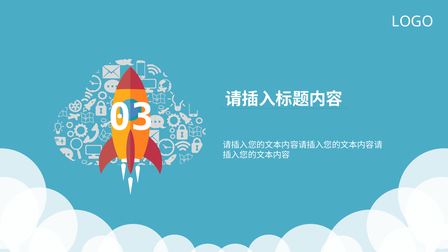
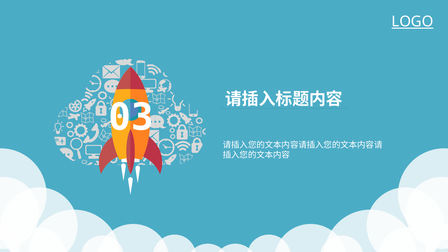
LOGO underline: none -> present
